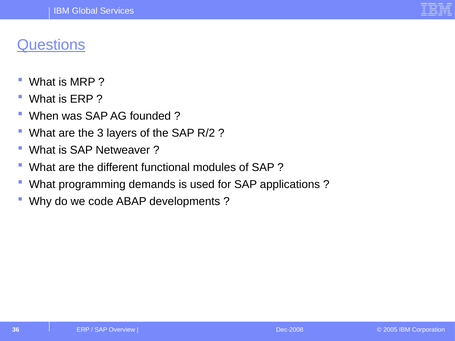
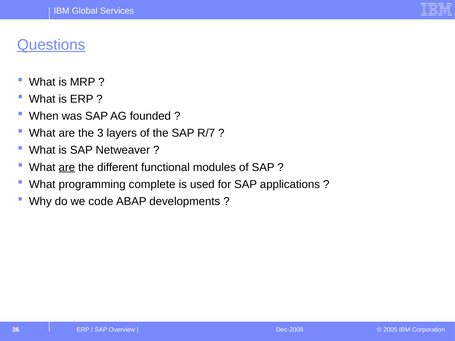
R/2: R/2 -> R/7
are at (67, 167) underline: none -> present
demands: demands -> complete
